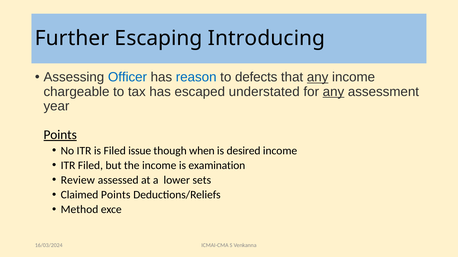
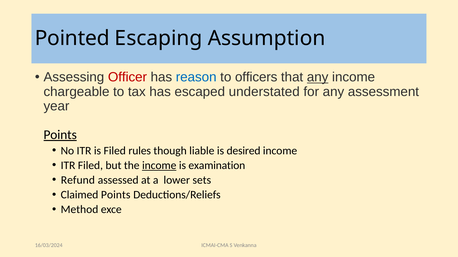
Further: Further -> Pointed
Introducing: Introducing -> Assumption
Officer colour: blue -> red
defects: defects -> officers
any at (333, 92) underline: present -> none
issue: issue -> rules
when: when -> liable
income at (159, 166) underline: none -> present
Review: Review -> Refund
